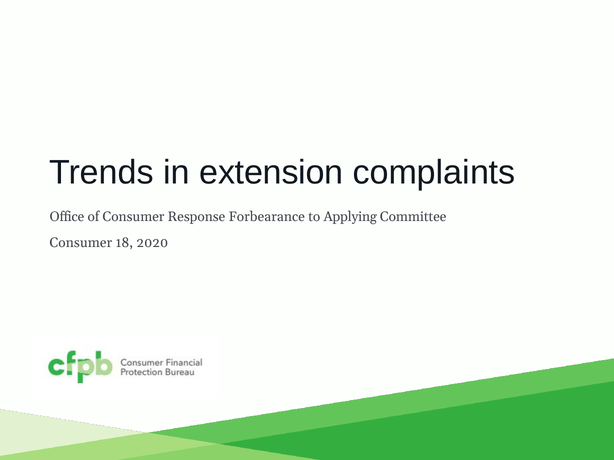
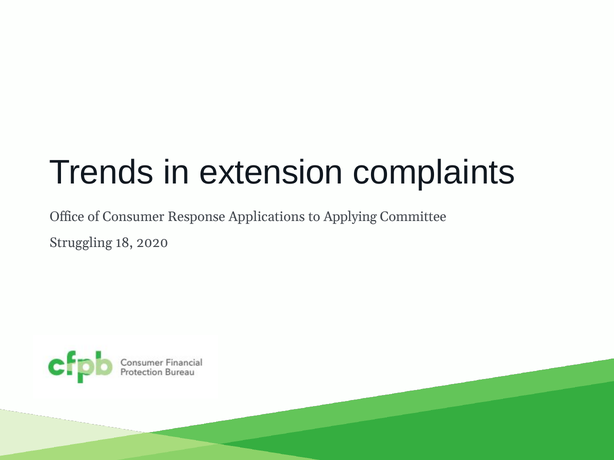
Forbearance: Forbearance -> Applications
Consumer at (81, 243): Consumer -> Struggling
